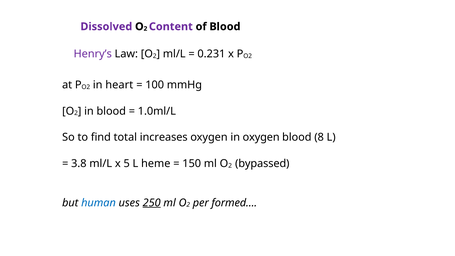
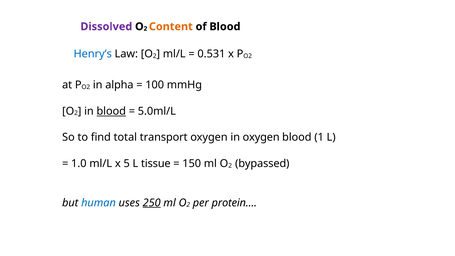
Content colour: purple -> orange
Henry’s colour: purple -> blue
0.231: 0.231 -> 0.531
heart: heart -> alpha
blood at (111, 111) underline: none -> present
1.0ml/L: 1.0ml/L -> 5.0ml/L
increases: increases -> transport
8: 8 -> 1
3.8: 3.8 -> 1.0
heme: heme -> tissue
formed…: formed… -> protein…
